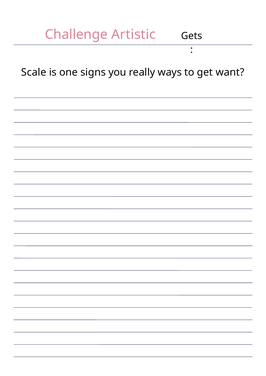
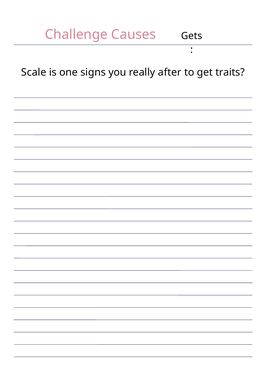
Artistic: Artistic -> Causes
ways: ways -> after
want: want -> traits
